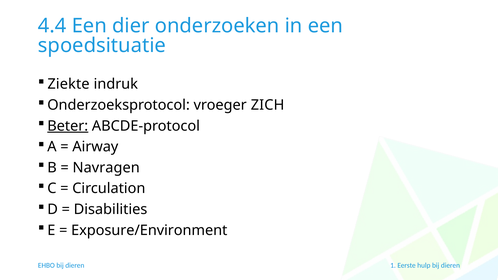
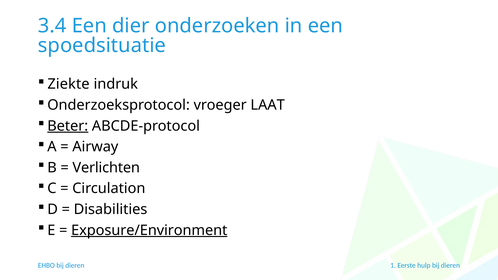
4.4: 4.4 -> 3.4
ZICH: ZICH -> LAAT
Navragen: Navragen -> Verlichten
Exposure/Environment underline: none -> present
